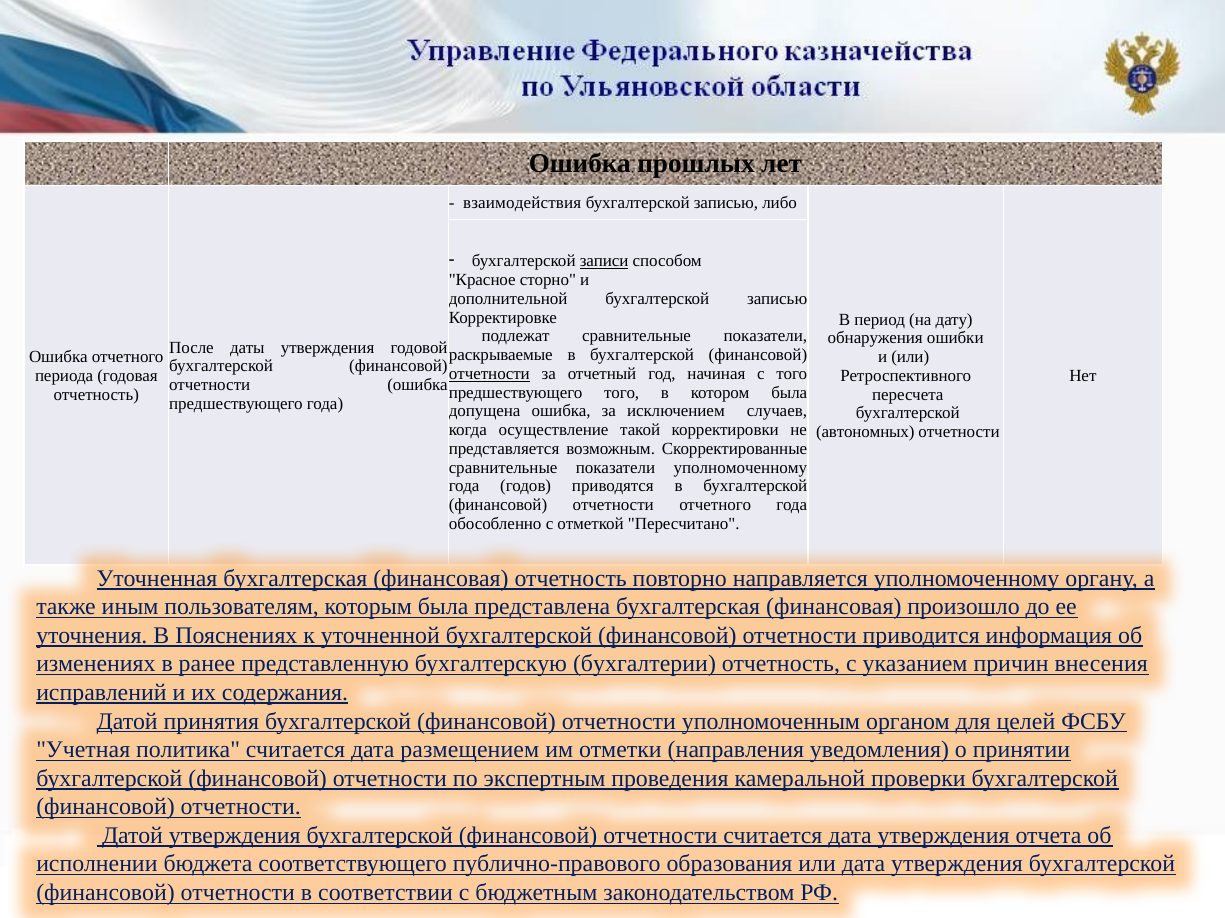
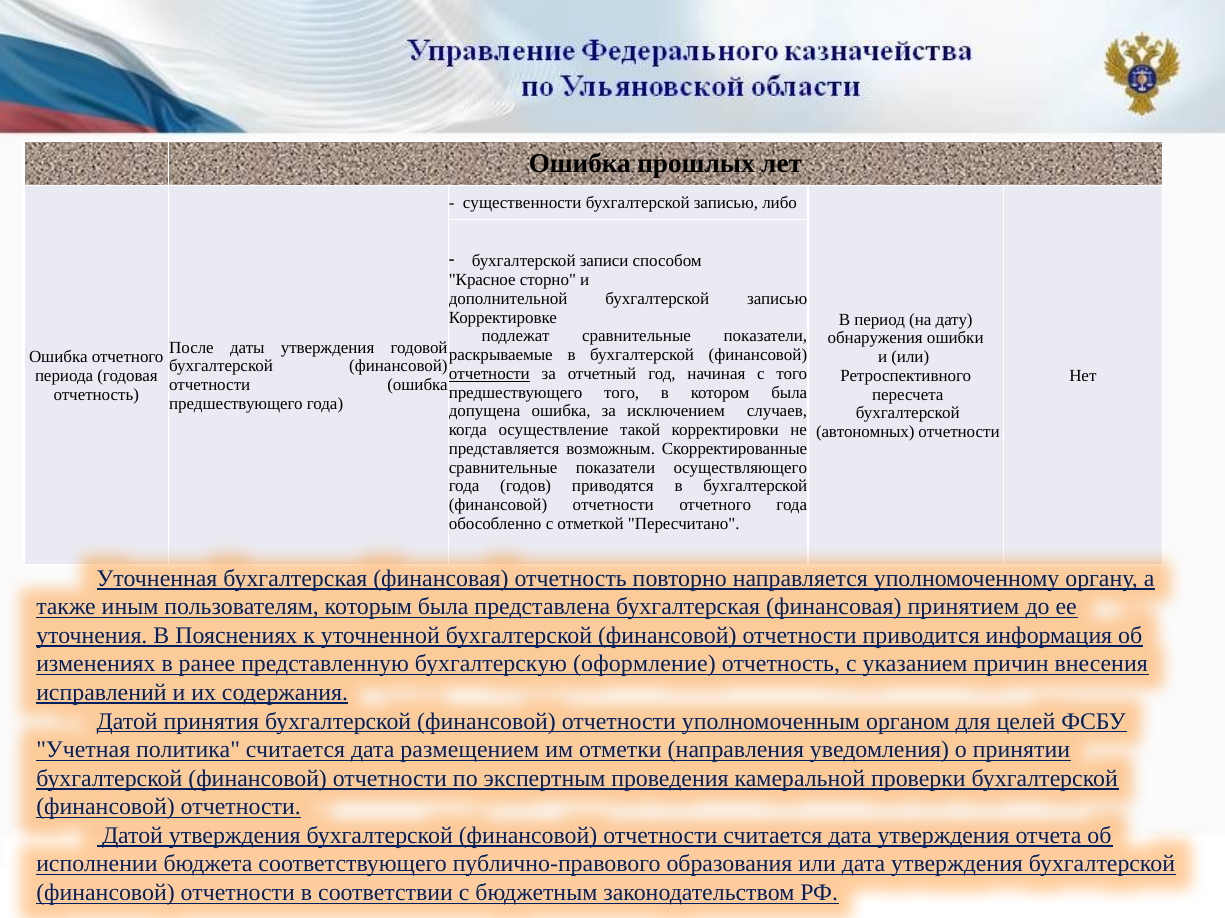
взаимодействия: взаимодействия -> существенности
записи underline: present -> none
показатели уполномоченному: уполномоченному -> осуществляющего
произошло: произошло -> принятием
бухгалтерии: бухгалтерии -> оформление
